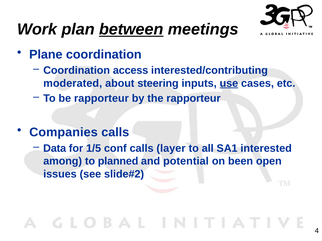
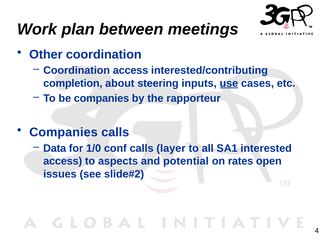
between underline: present -> none
Plane: Plane -> Other
moderated: moderated -> completion
be rapporteur: rapporteur -> companies
1/5: 1/5 -> 1/0
among at (63, 161): among -> access
planned: planned -> aspects
been: been -> rates
